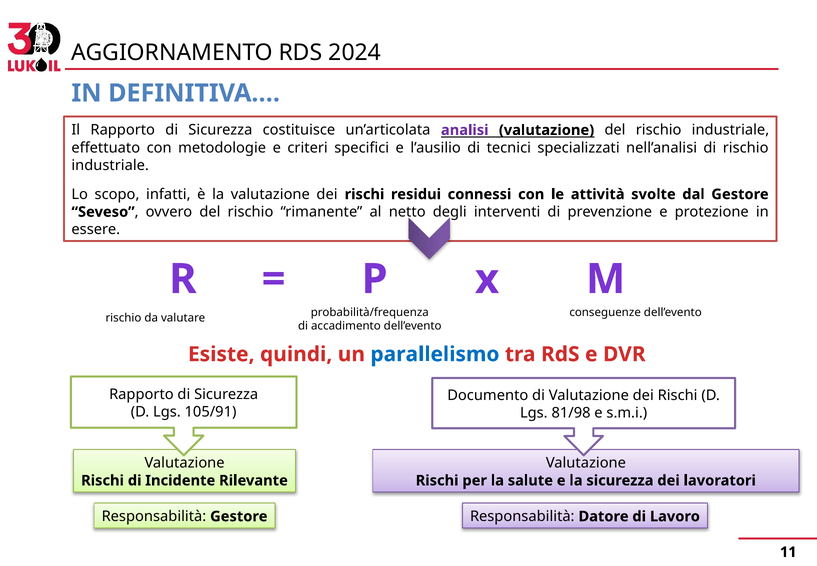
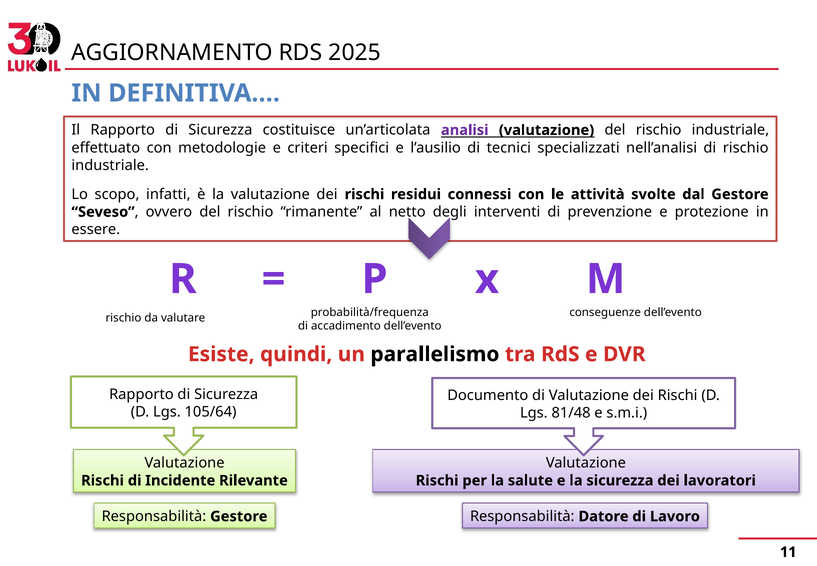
2024: 2024 -> 2025
parallelismo colour: blue -> black
105/91: 105/91 -> 105/64
81/98: 81/98 -> 81/48
